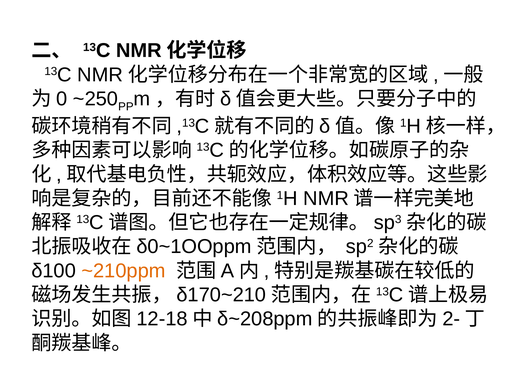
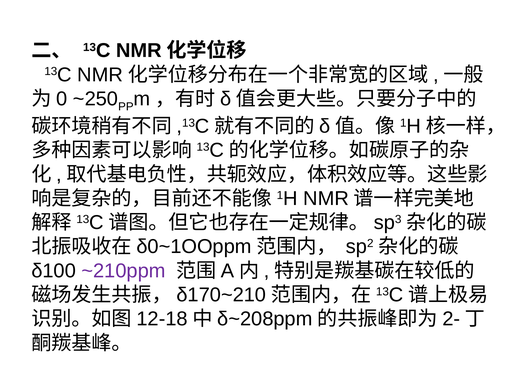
~210ppm colour: orange -> purple
